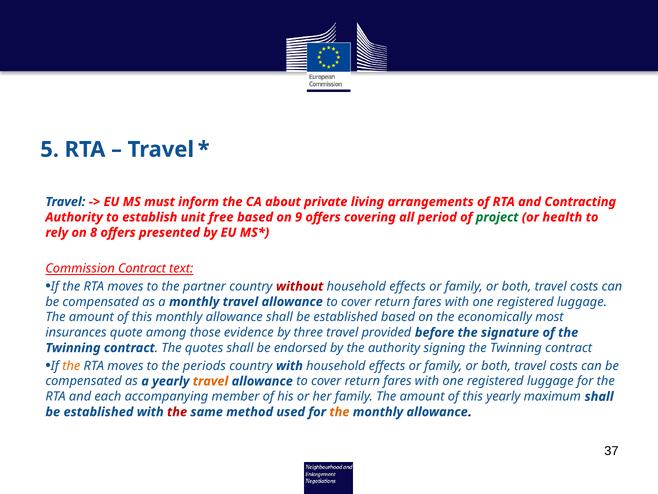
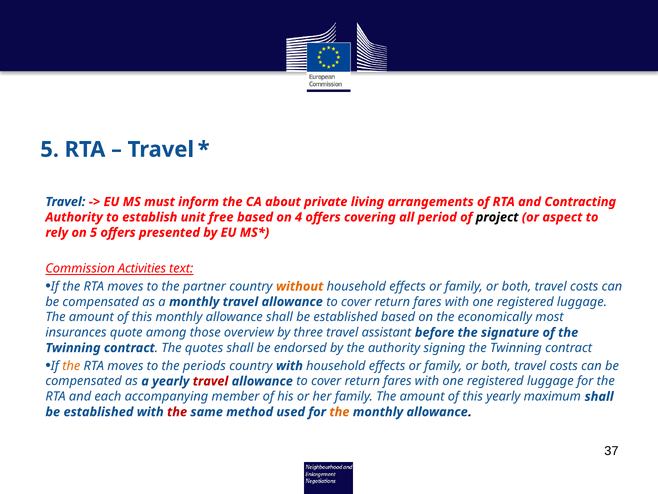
9: 9 -> 4
project colour: green -> black
health: health -> aspect
on 8: 8 -> 5
Commission Contract: Contract -> Activities
without colour: red -> orange
evidence: evidence -> overview
provided: provided -> assistant
travel at (211, 381) colour: orange -> red
